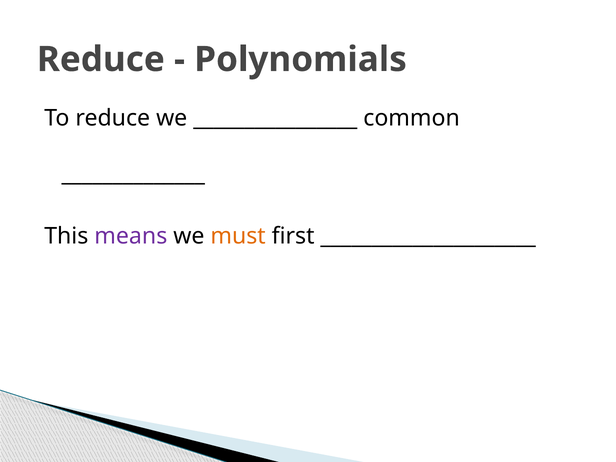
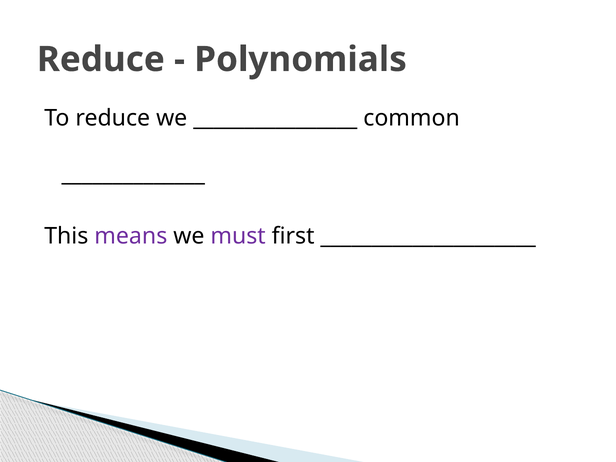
must colour: orange -> purple
